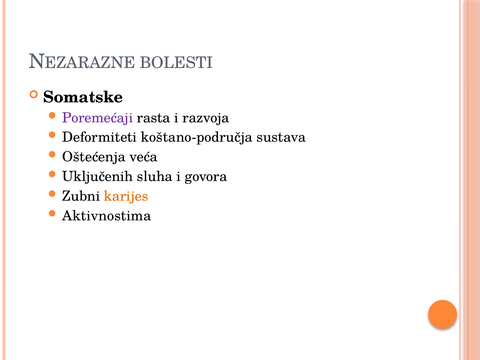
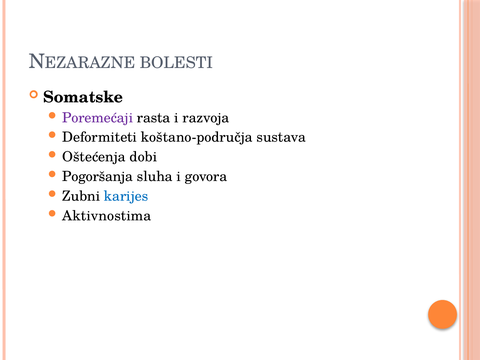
veća: veća -> dobi
Uključenih: Uključenih -> Pogoršanja
karijes colour: orange -> blue
